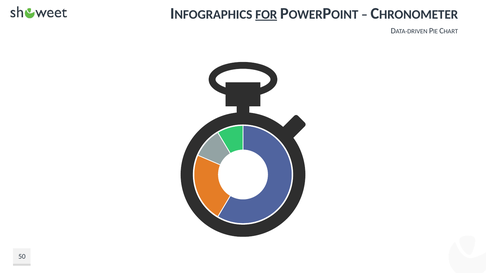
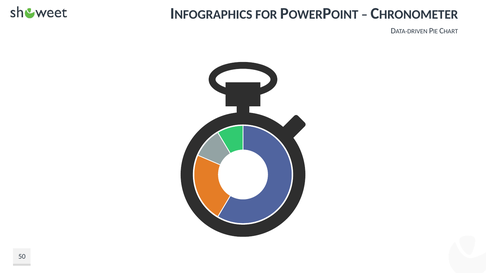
FOR underline: present -> none
